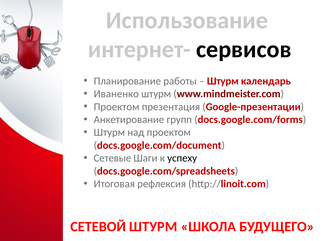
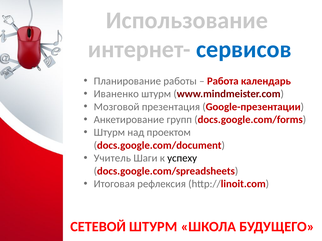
сервисов colour: black -> blue
Штурм at (223, 81): Штурм -> Работа
Проектом at (117, 107): Проектом -> Мозговой
Сетевые: Сетевые -> Учитель
